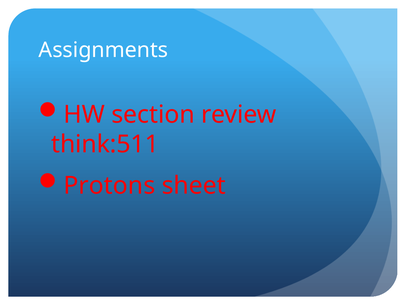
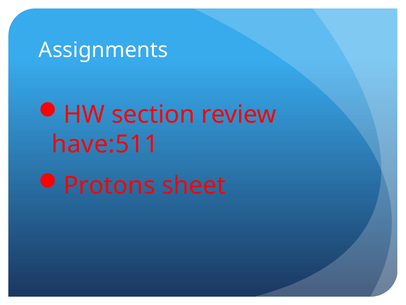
think:511: think:511 -> have:511
